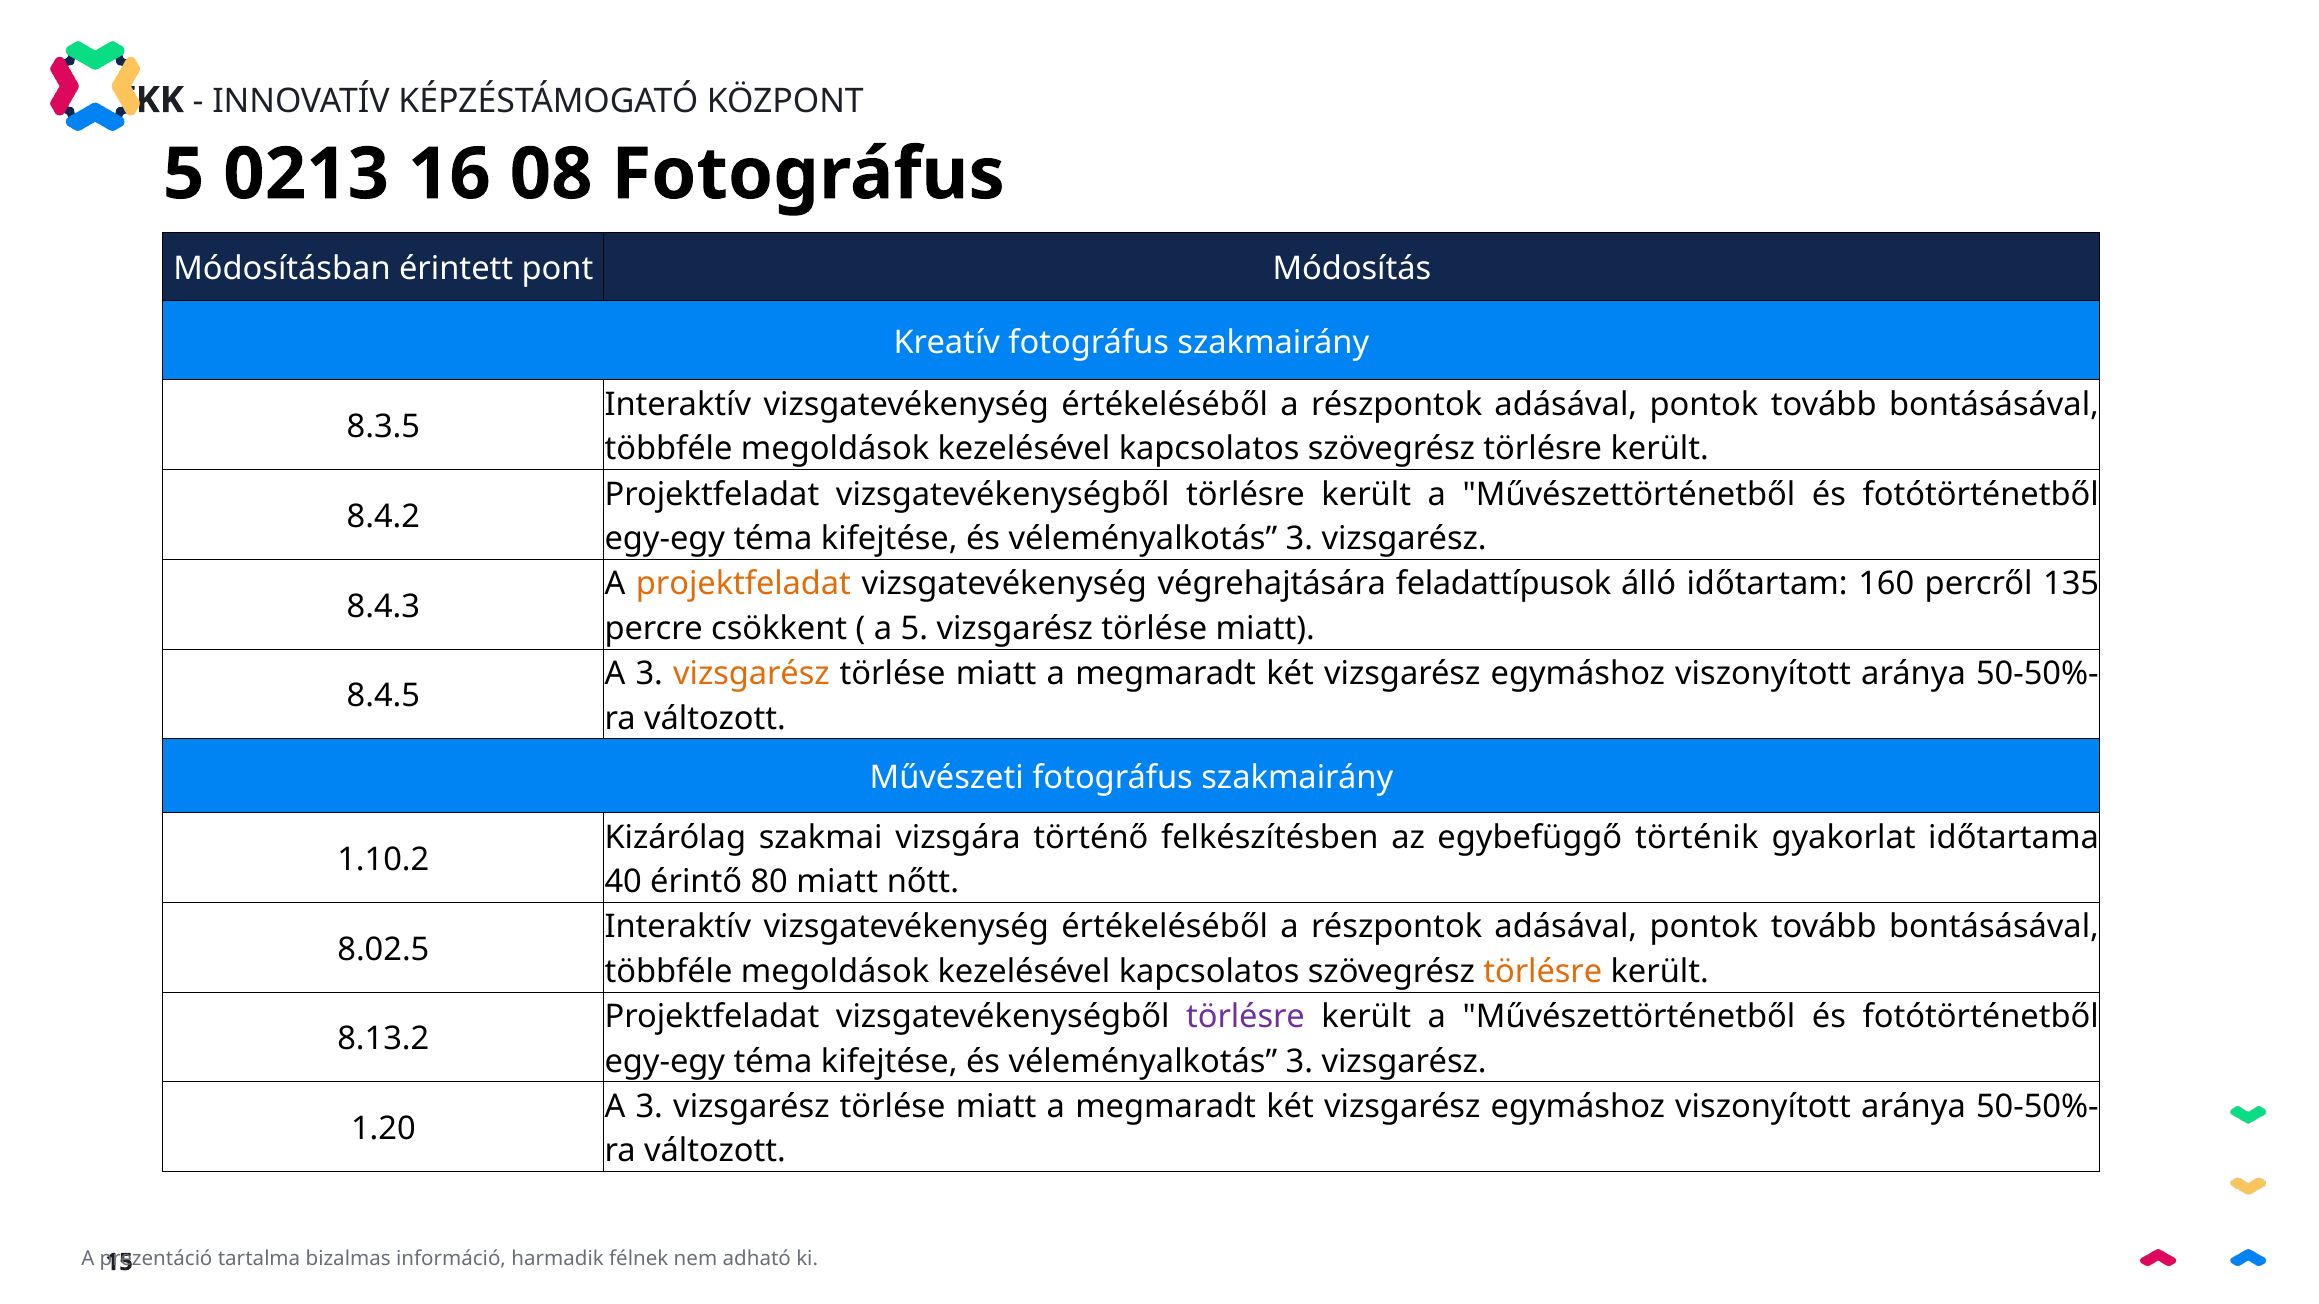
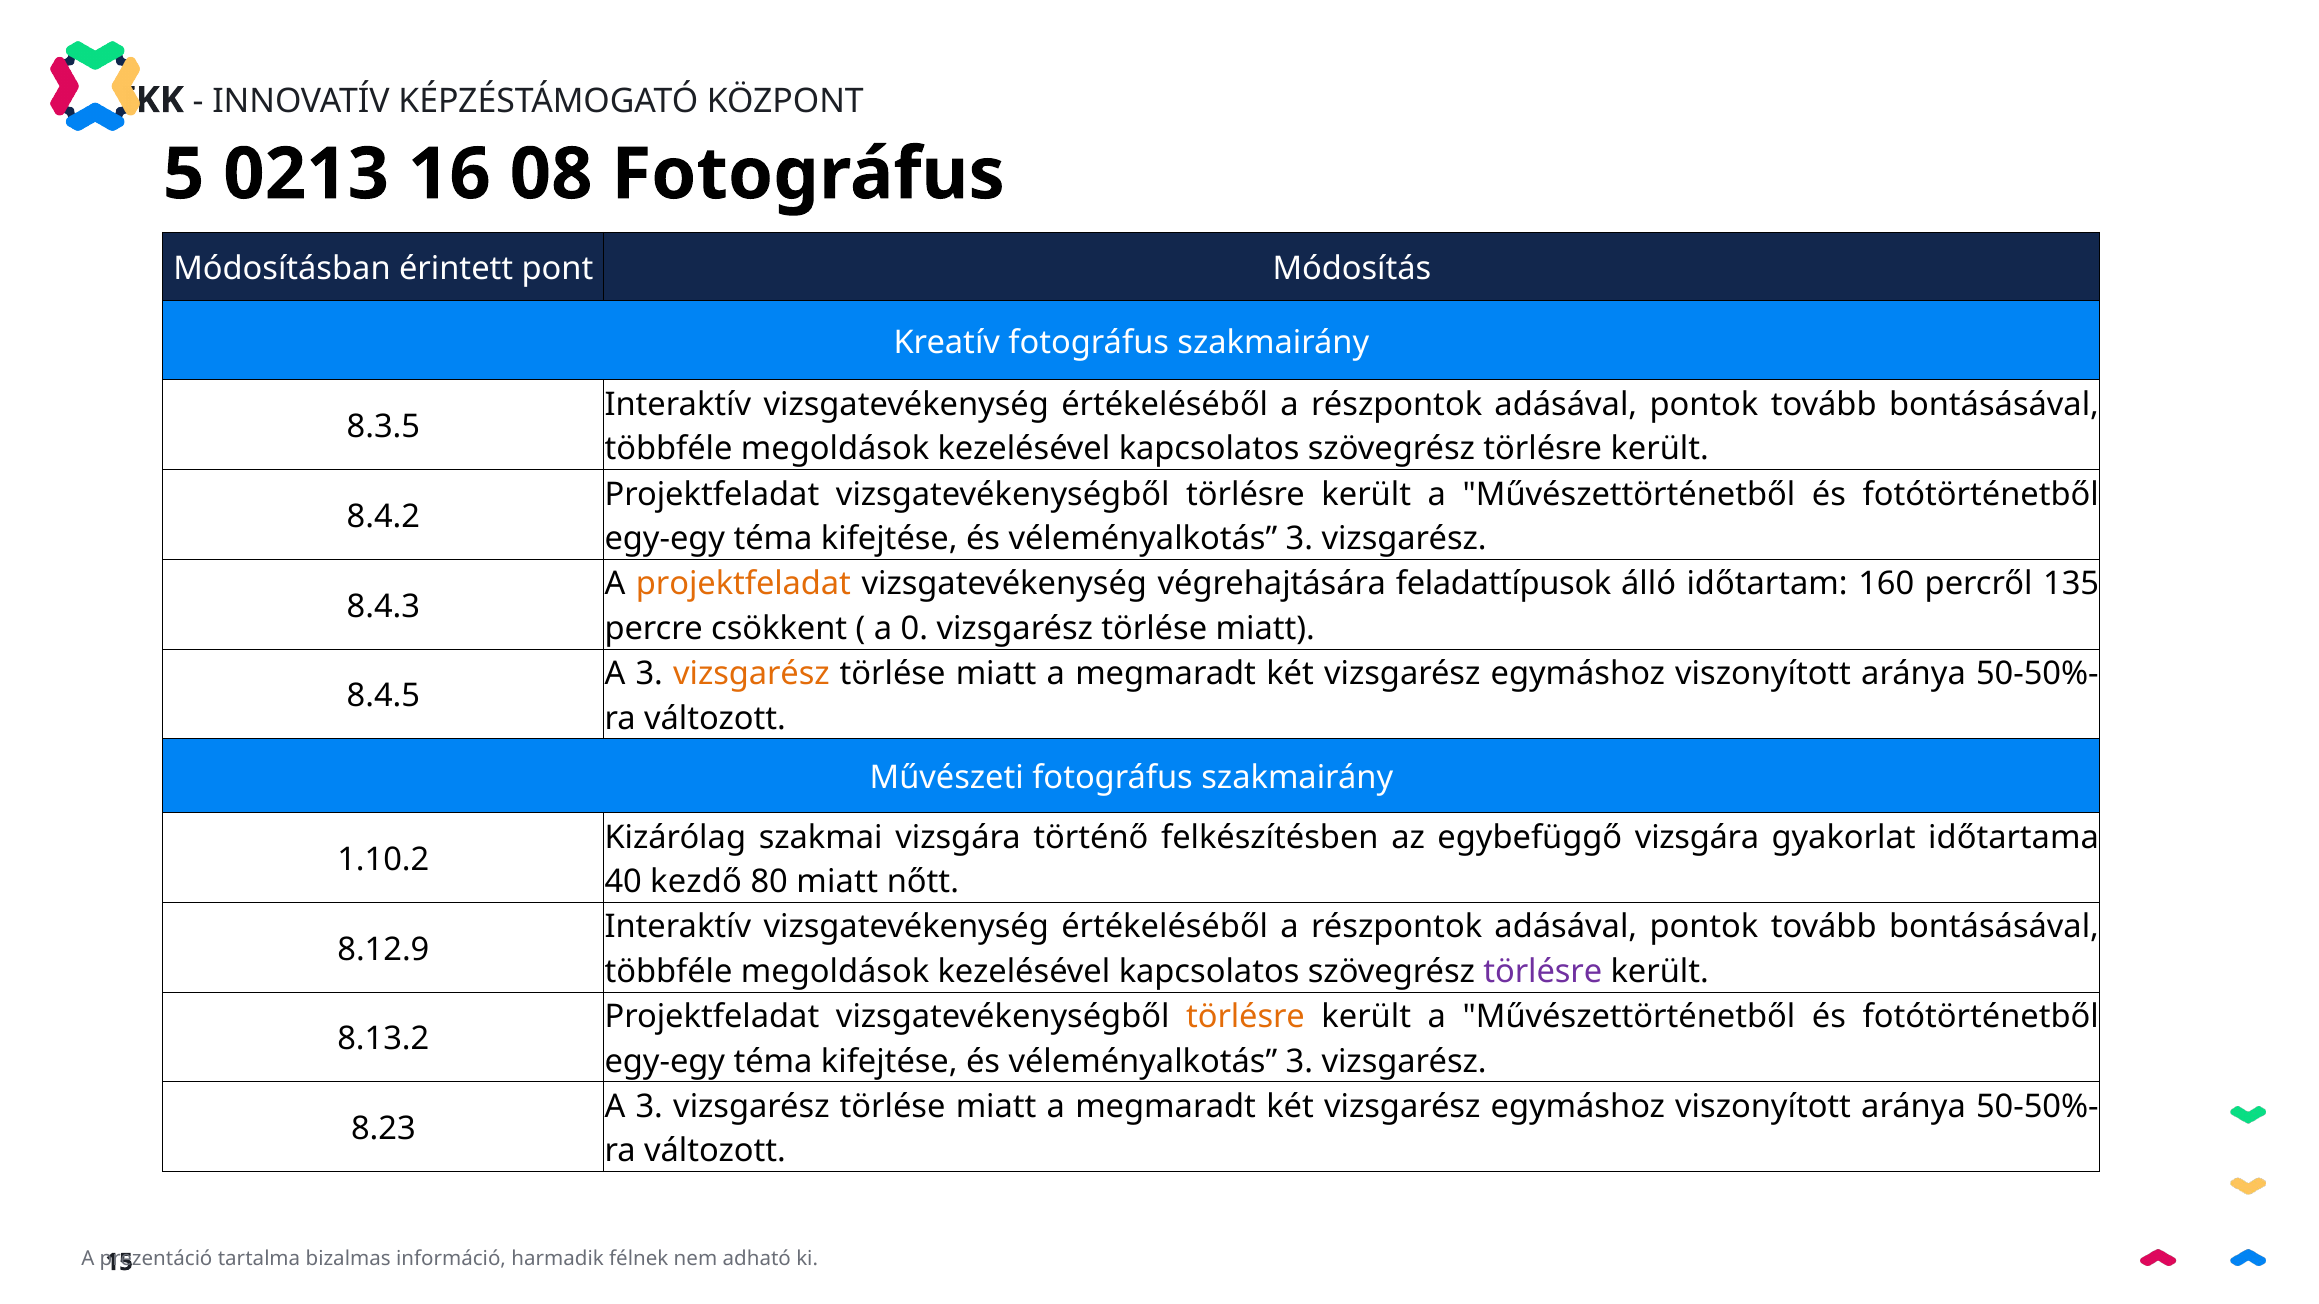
a 5: 5 -> 0
egybefüggő történik: történik -> vizsgára
érintő: érintő -> kezdő
8.02.5: 8.02.5 -> 8.12.9
törlésre at (1543, 972) colour: orange -> purple
törlésre at (1246, 1017) colour: purple -> orange
1.20: 1.20 -> 8.23
